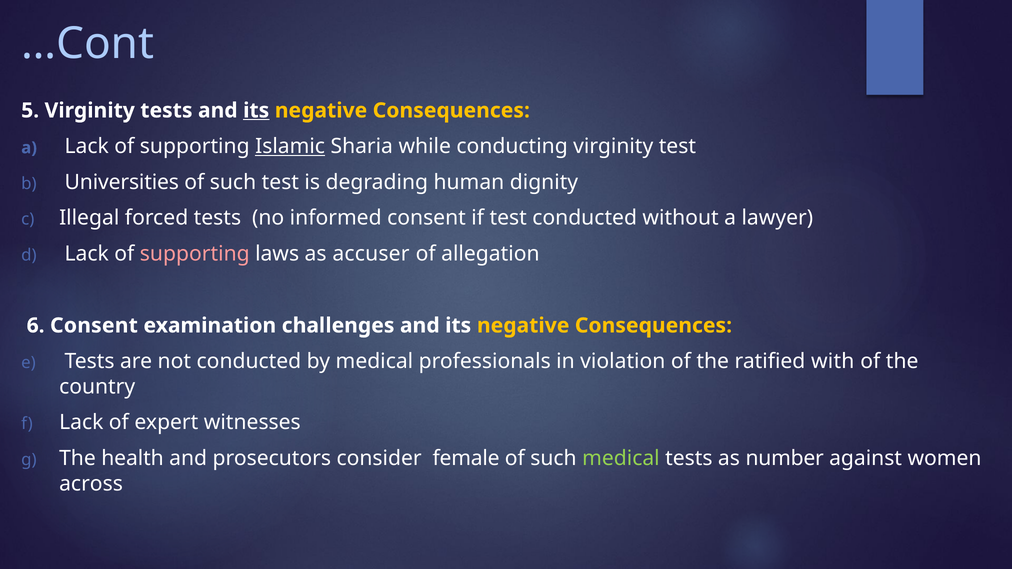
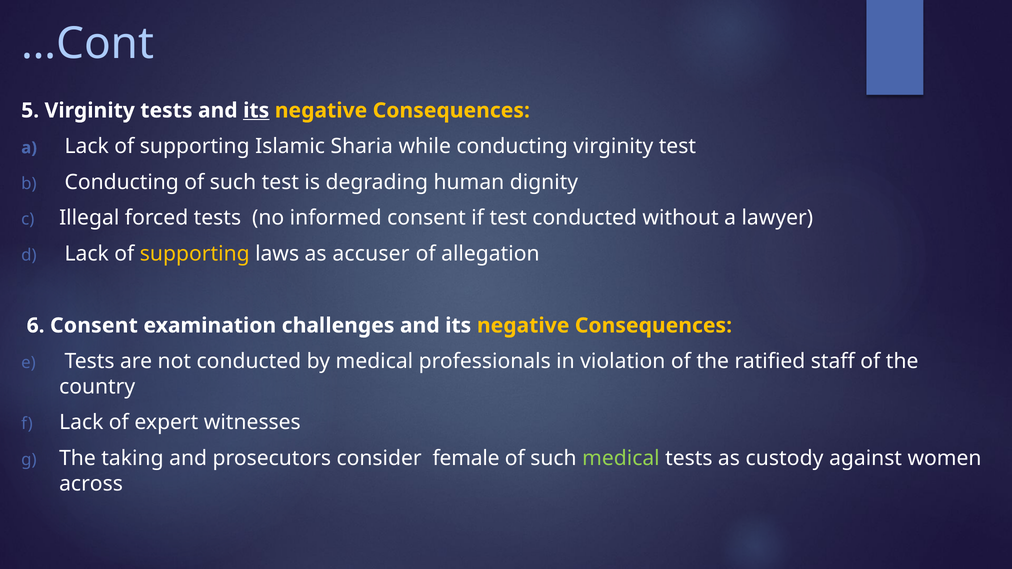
Islamic underline: present -> none
Universities at (122, 182): Universities -> Conducting
supporting at (195, 254) colour: pink -> yellow
with: with -> staff
health: health -> taking
number: number -> custody
